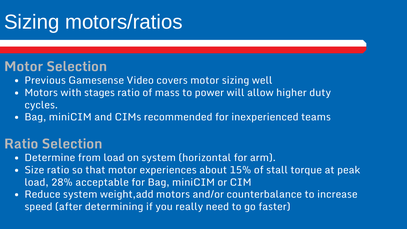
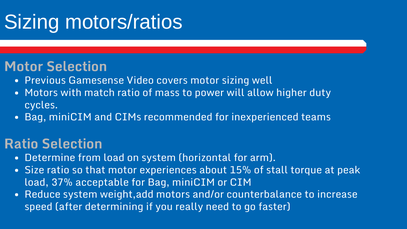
stages: stages -> match
28%: 28% -> 37%
